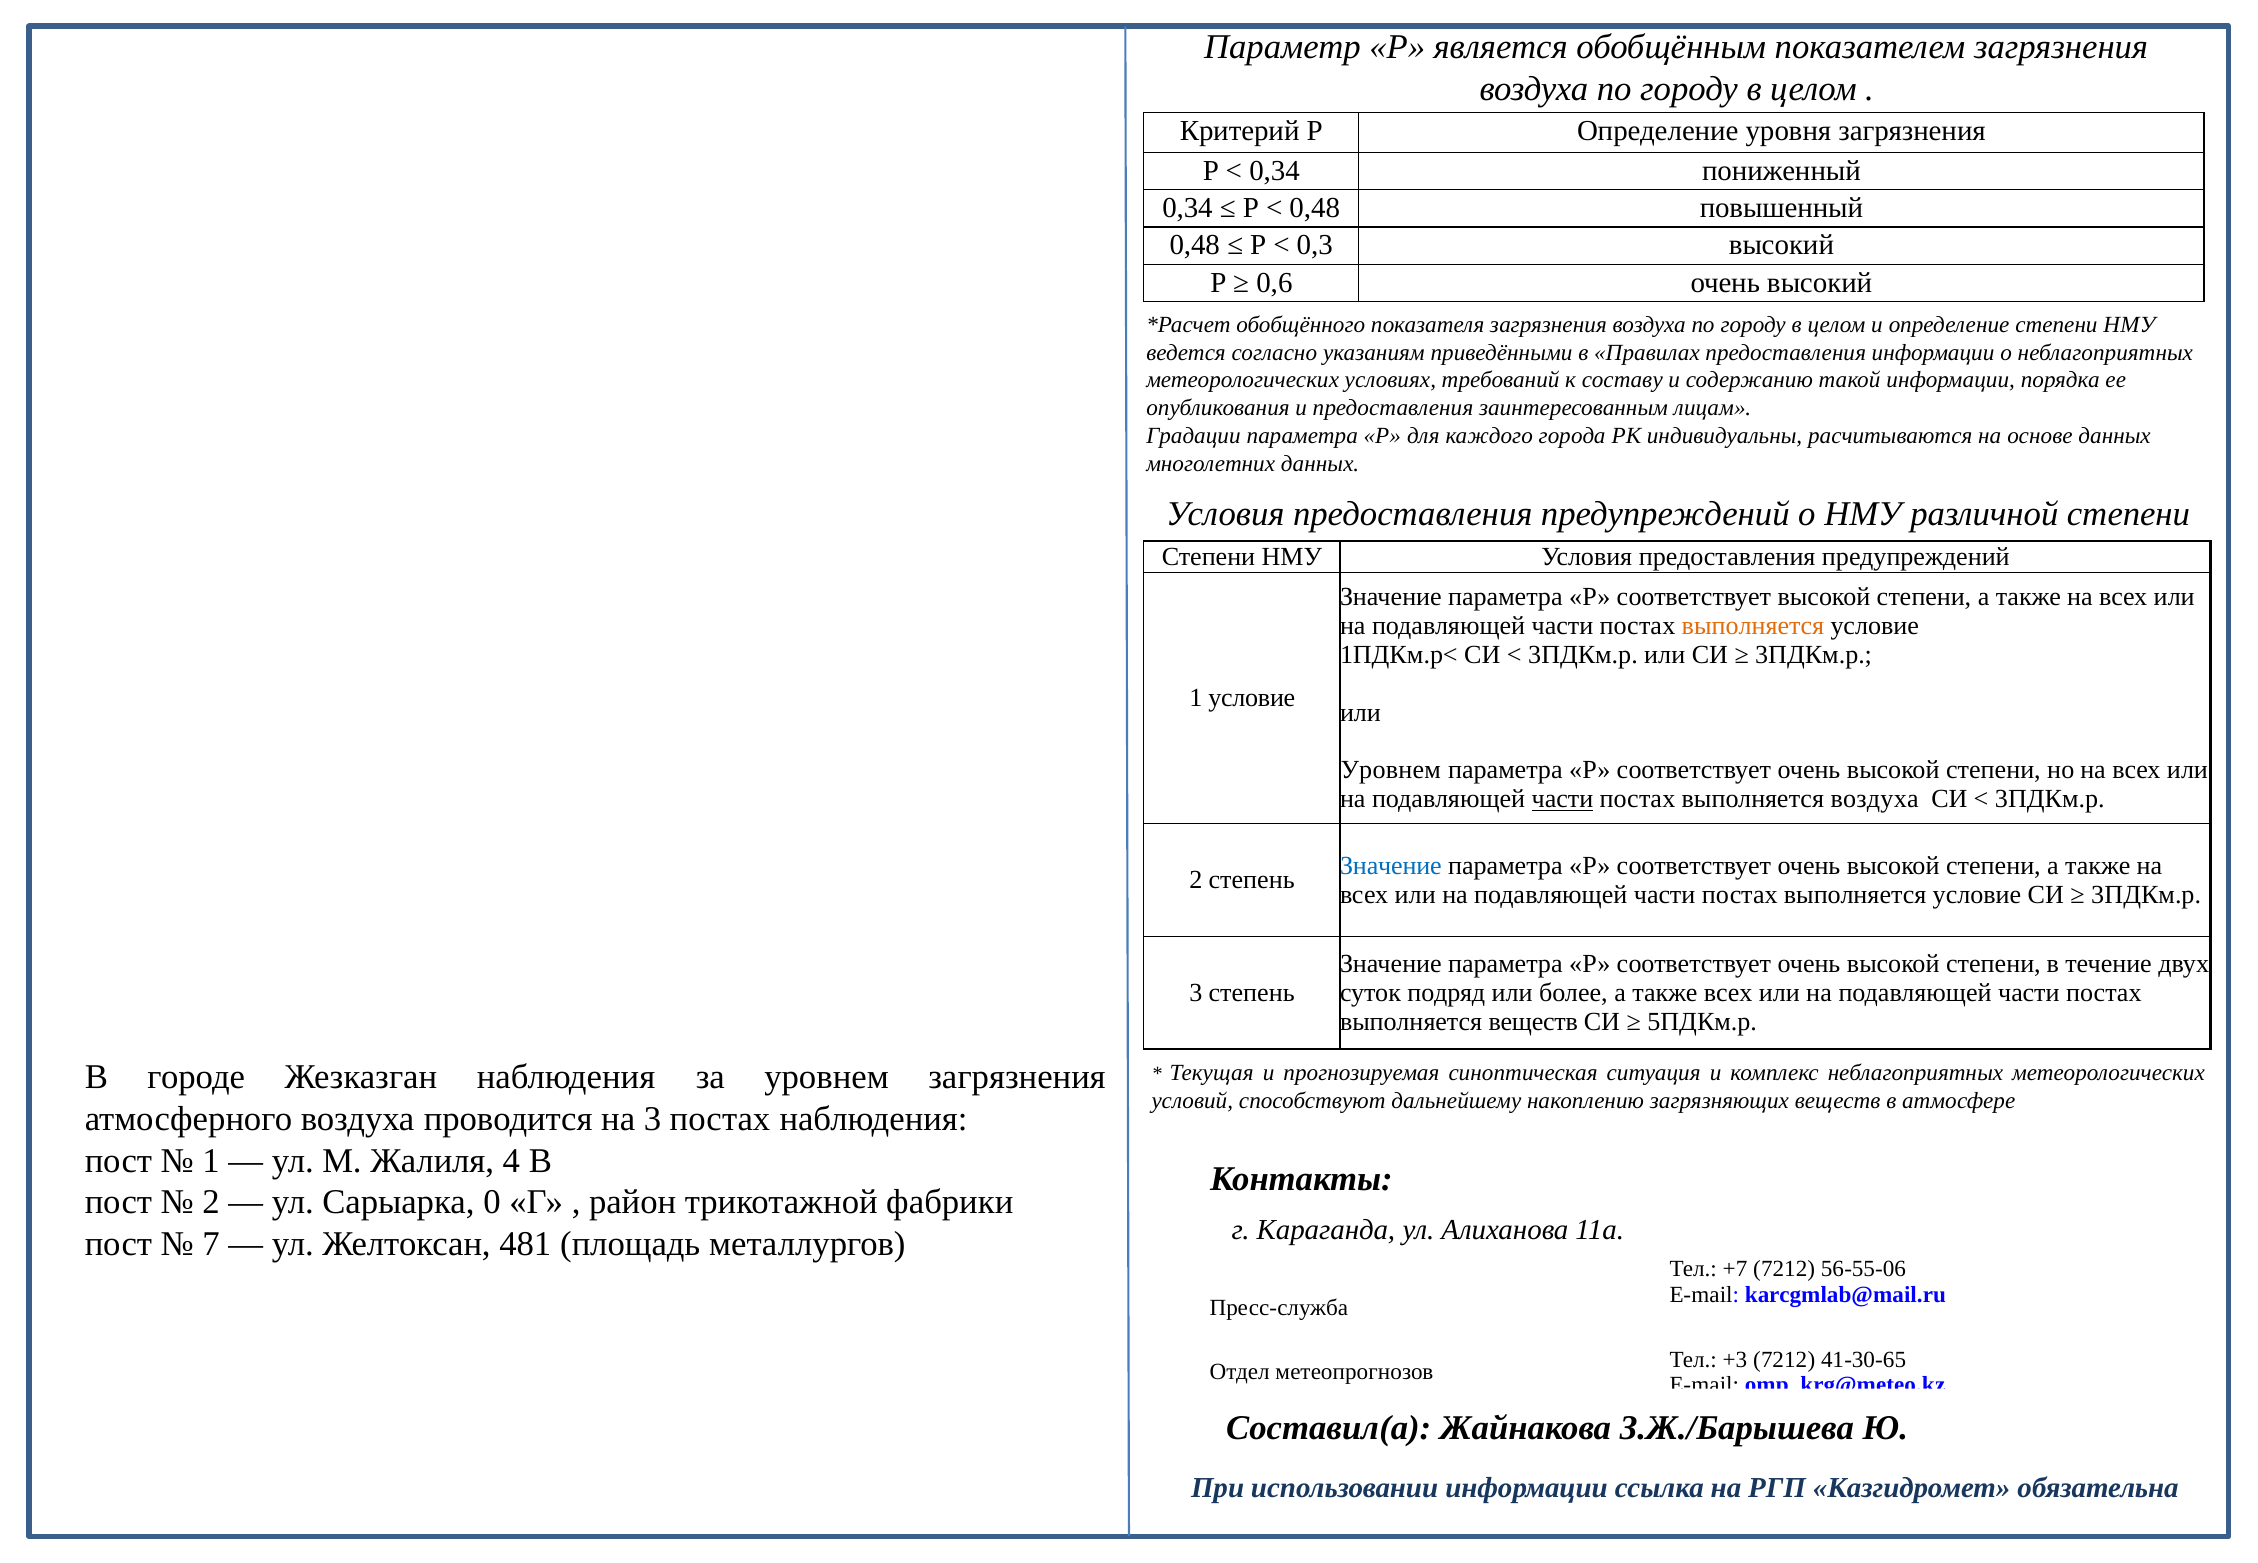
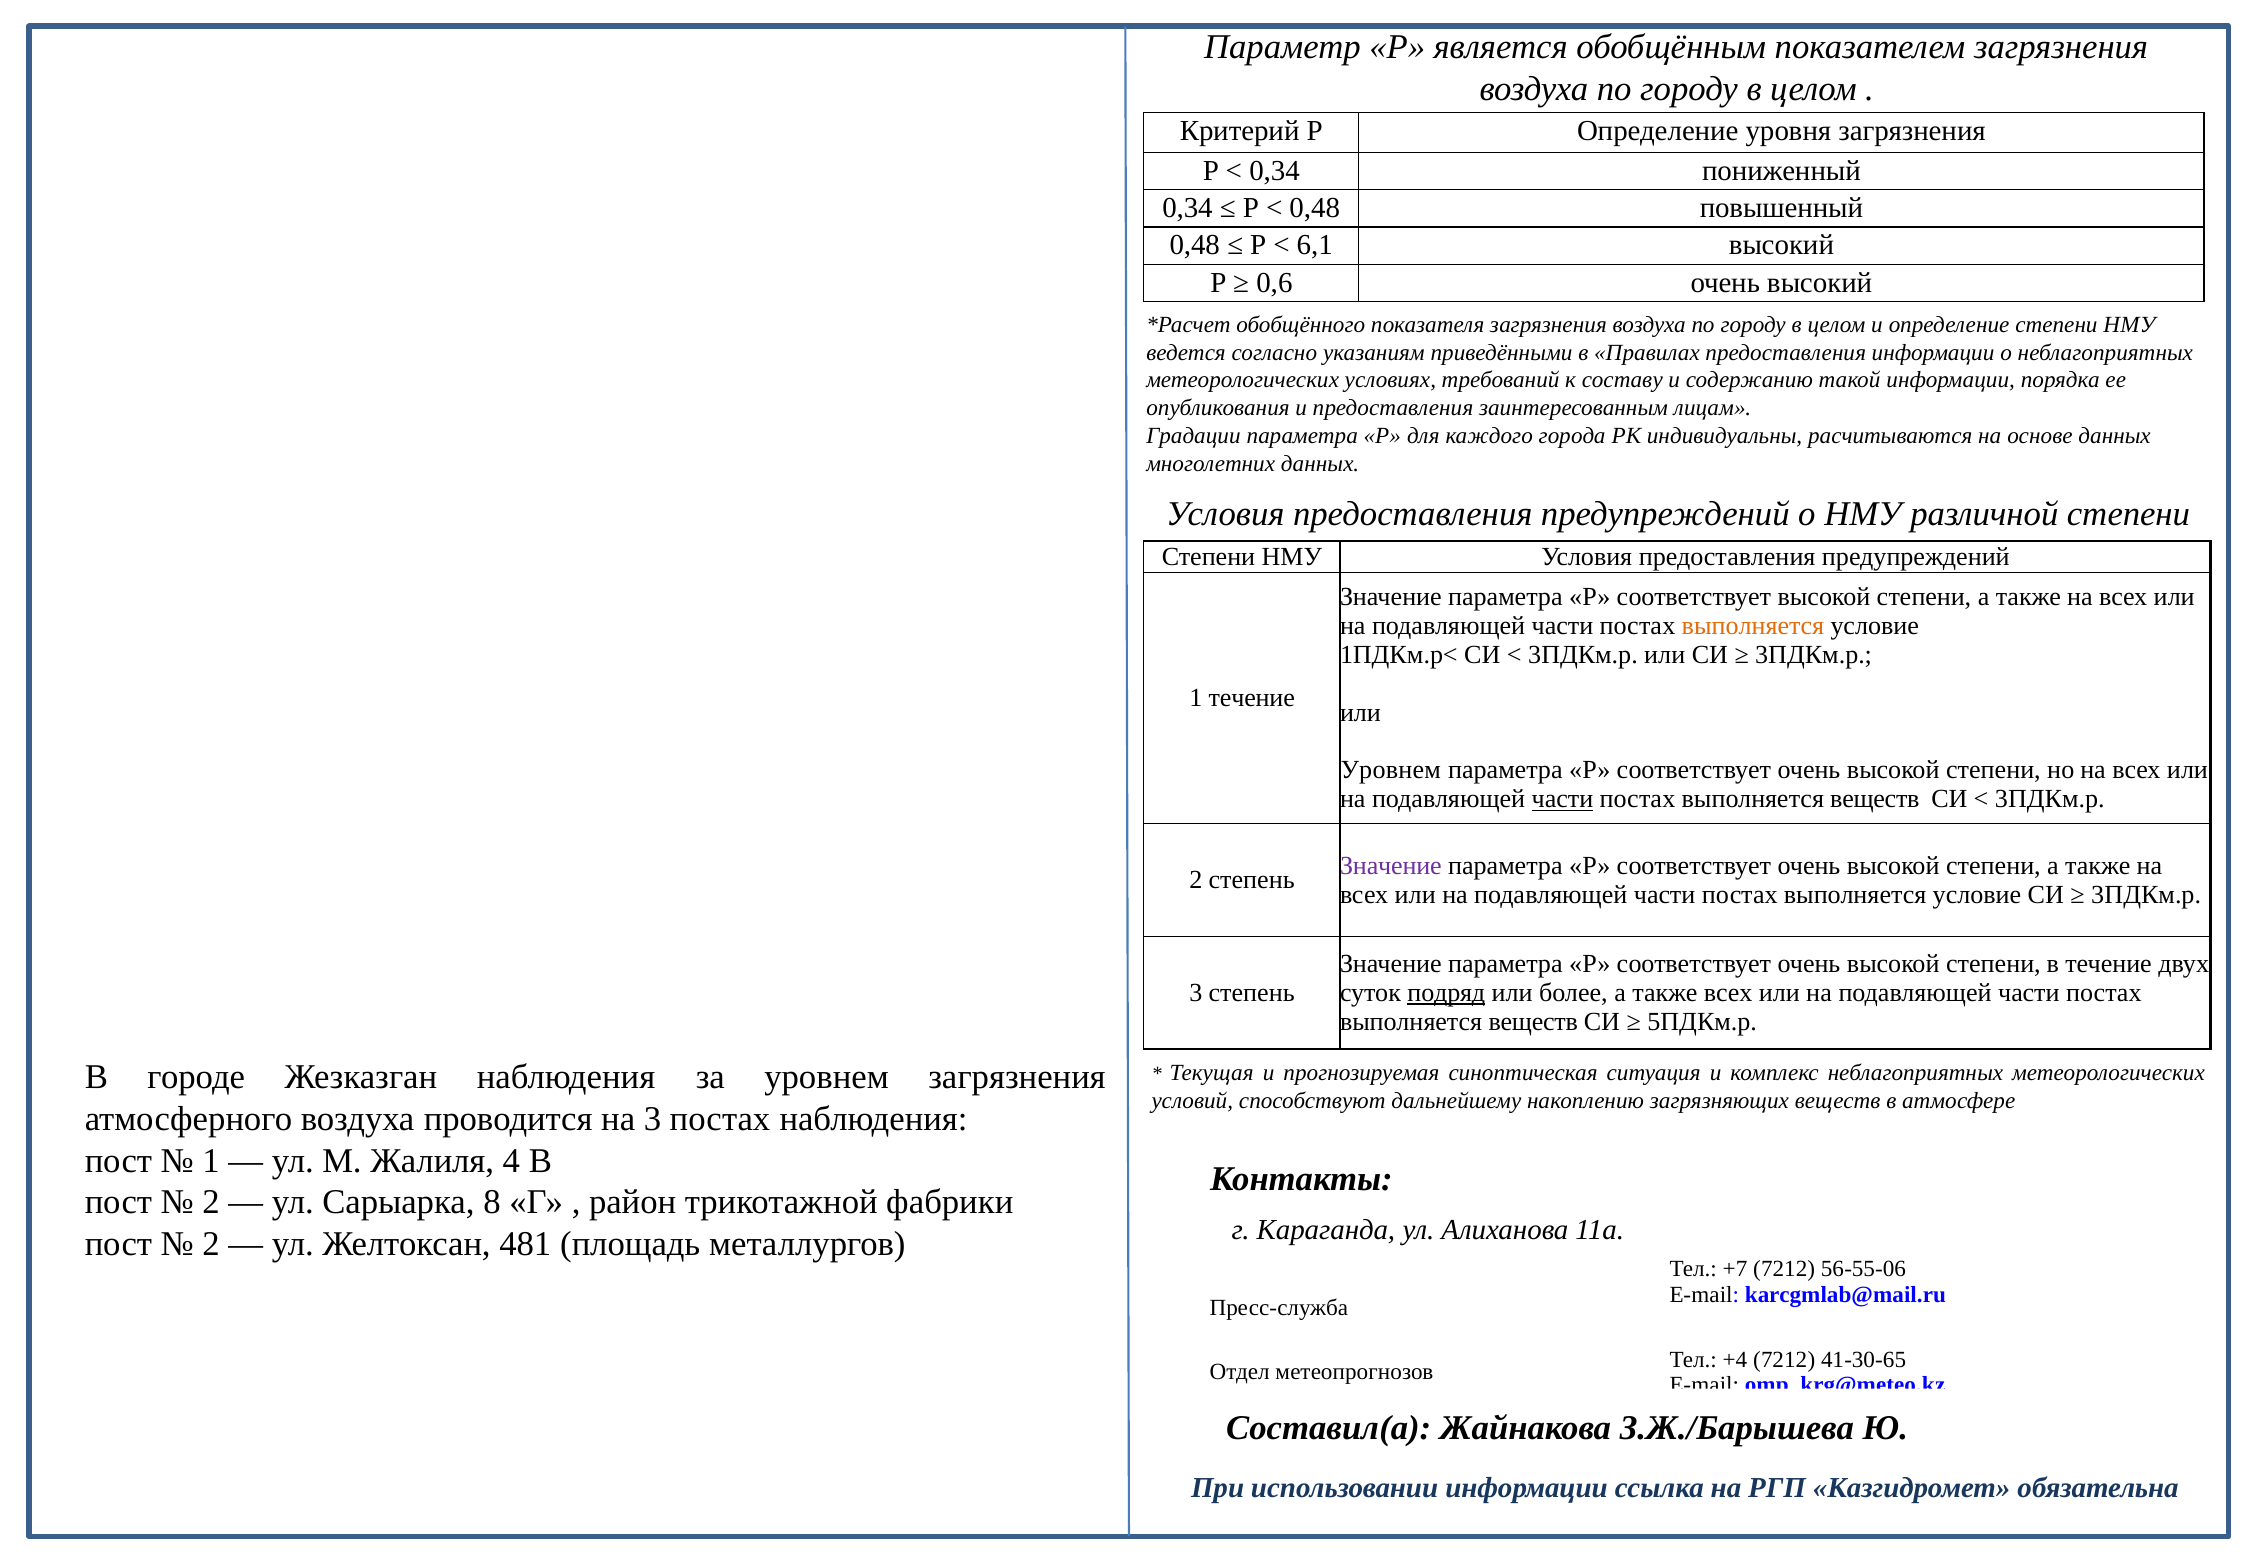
0,3: 0,3 -> 6,1
1 условие: условие -> течение
воздуха at (1875, 799): воздуха -> веществ
Значение at (1391, 866) colour: blue -> purple
подряд underline: none -> present
0: 0 -> 8
7 at (211, 1244): 7 -> 2
+3: +3 -> +4
